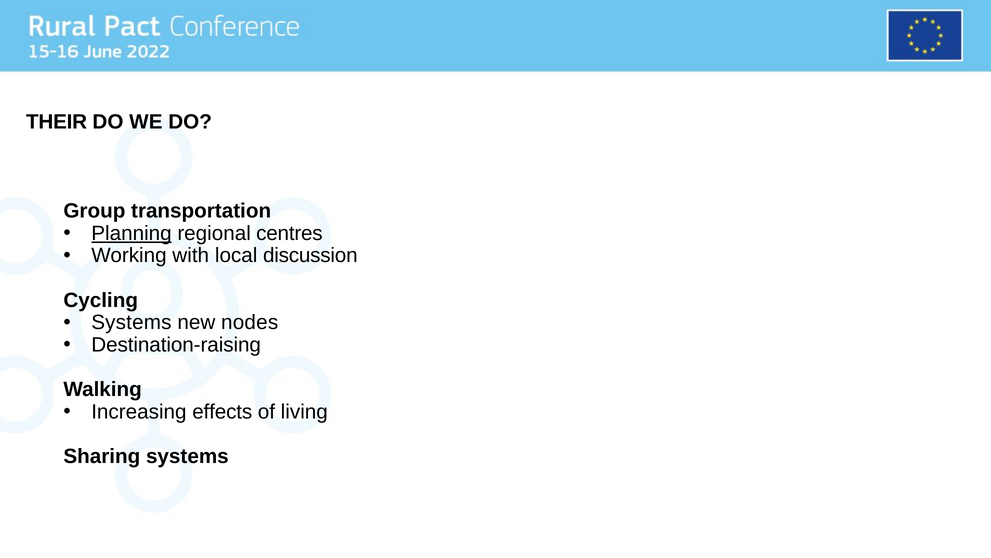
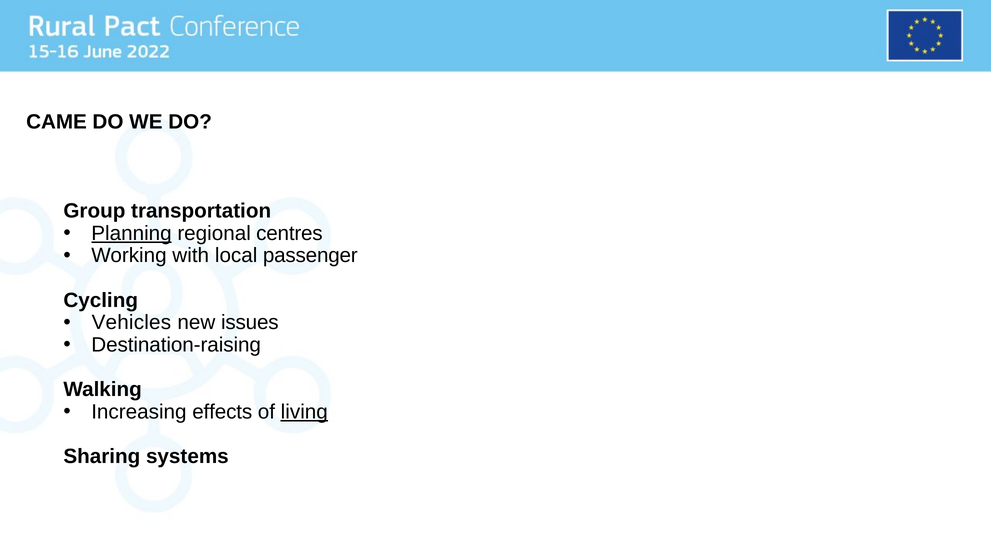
THEIR: THEIR -> CAME
discussion: discussion -> passenger
Systems at (131, 322): Systems -> Vehicles
nodes: nodes -> issues
living underline: none -> present
